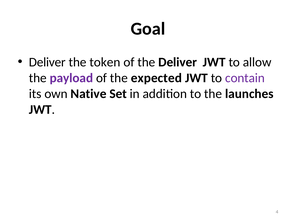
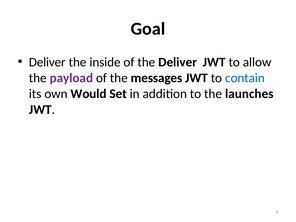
token: token -> inside
expected: expected -> messages
contain colour: purple -> blue
Native: Native -> Would
